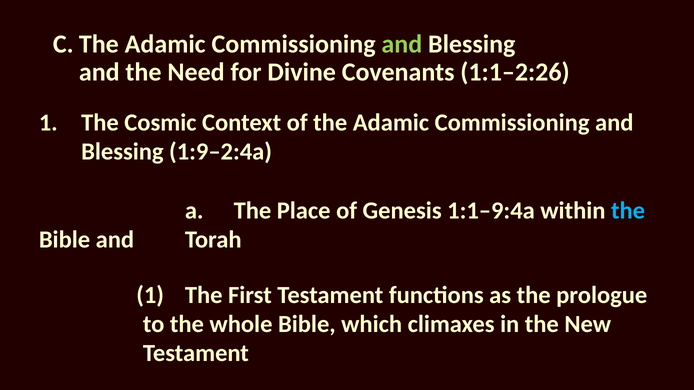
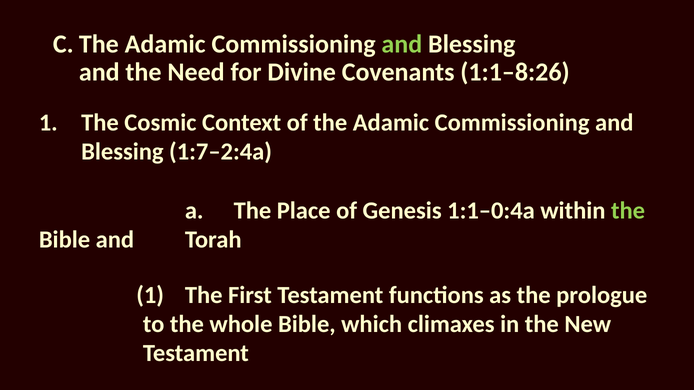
1:1–2:26: 1:1–2:26 -> 1:1–8:26
1:9–2:4a: 1:9–2:4a -> 1:7–2:4a
1:1–9:4a: 1:1–9:4a -> 1:1–0:4a
the at (628, 211) colour: light blue -> light green
